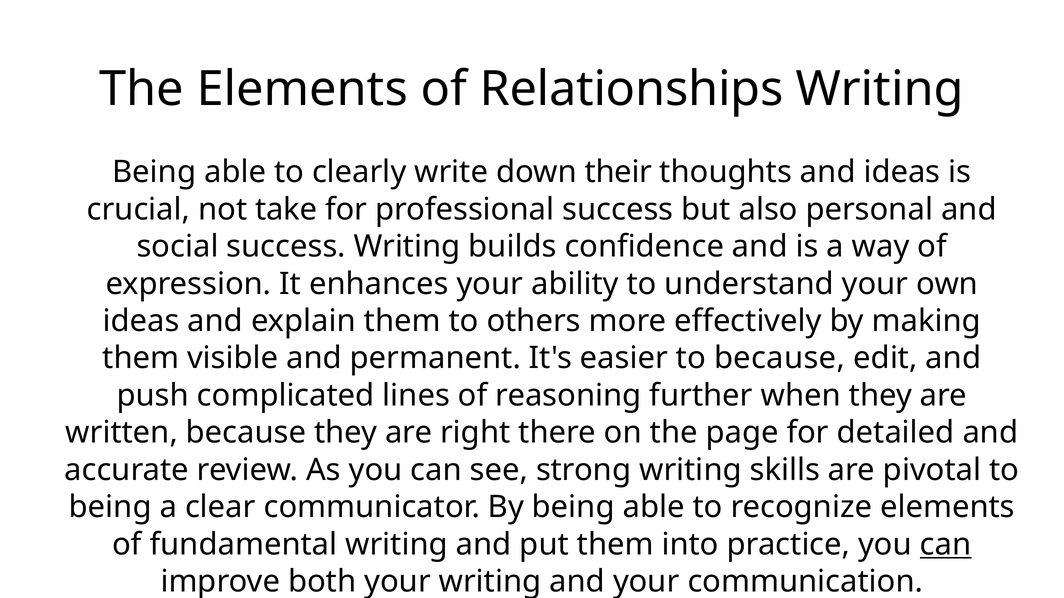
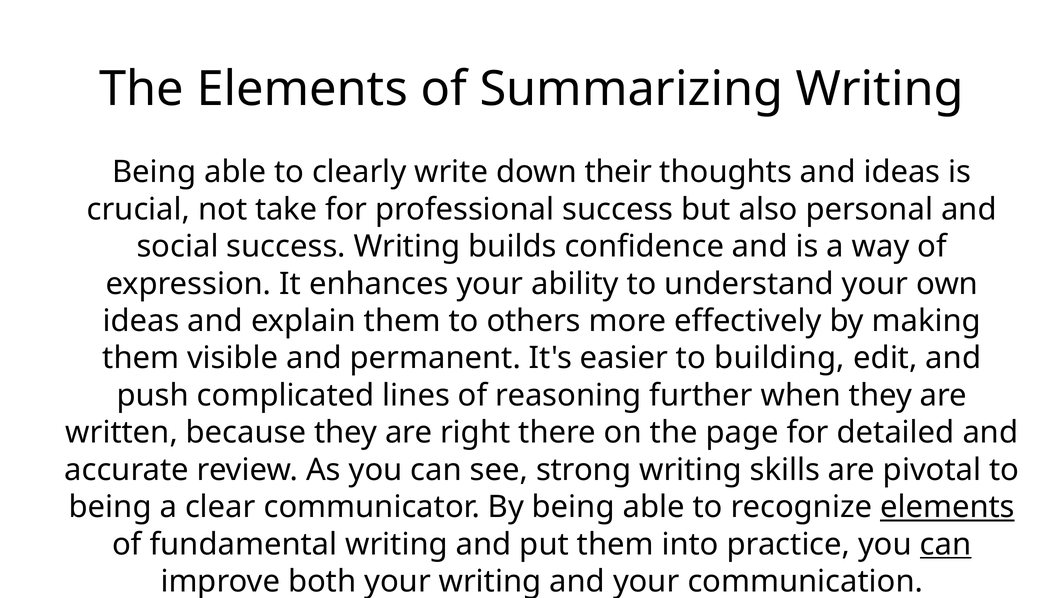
Relationships: Relationships -> Summarizing
to because: because -> building
elements at (947, 508) underline: none -> present
